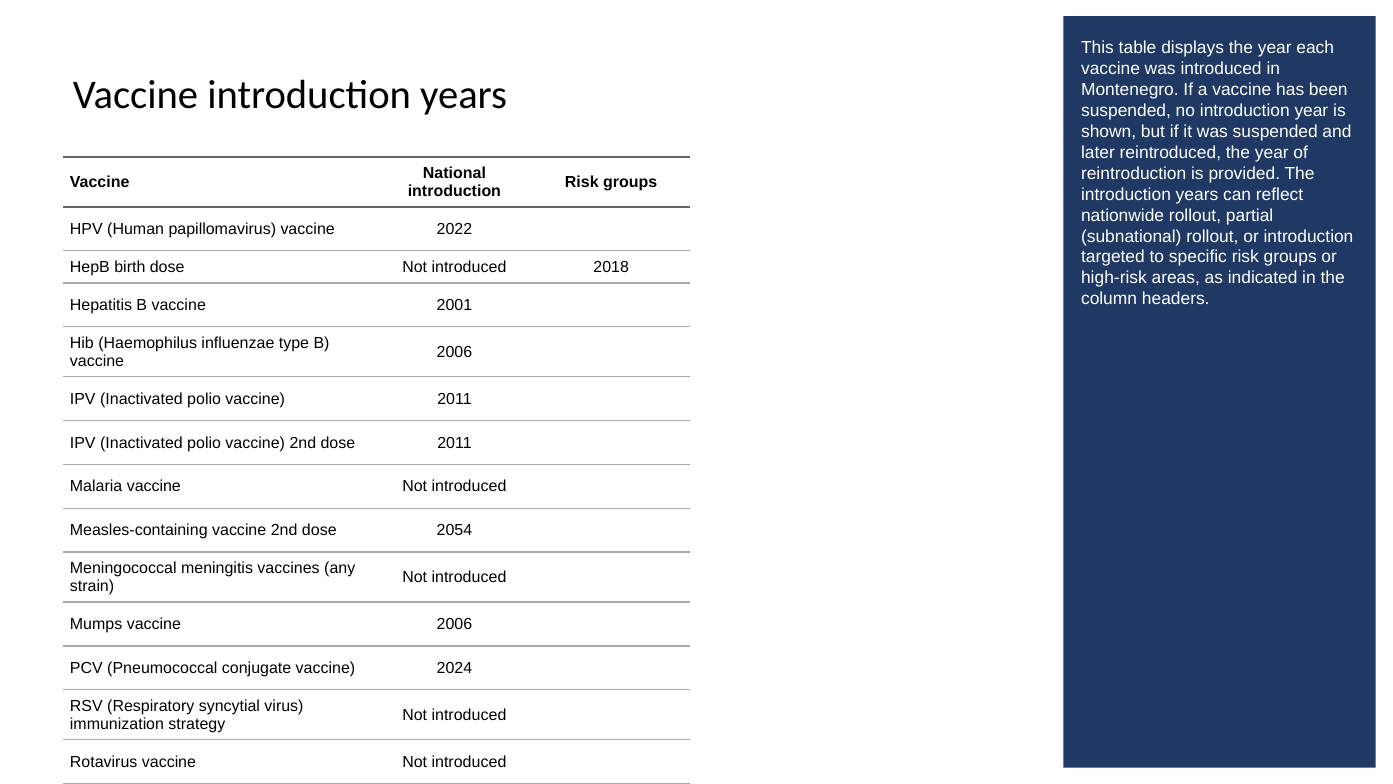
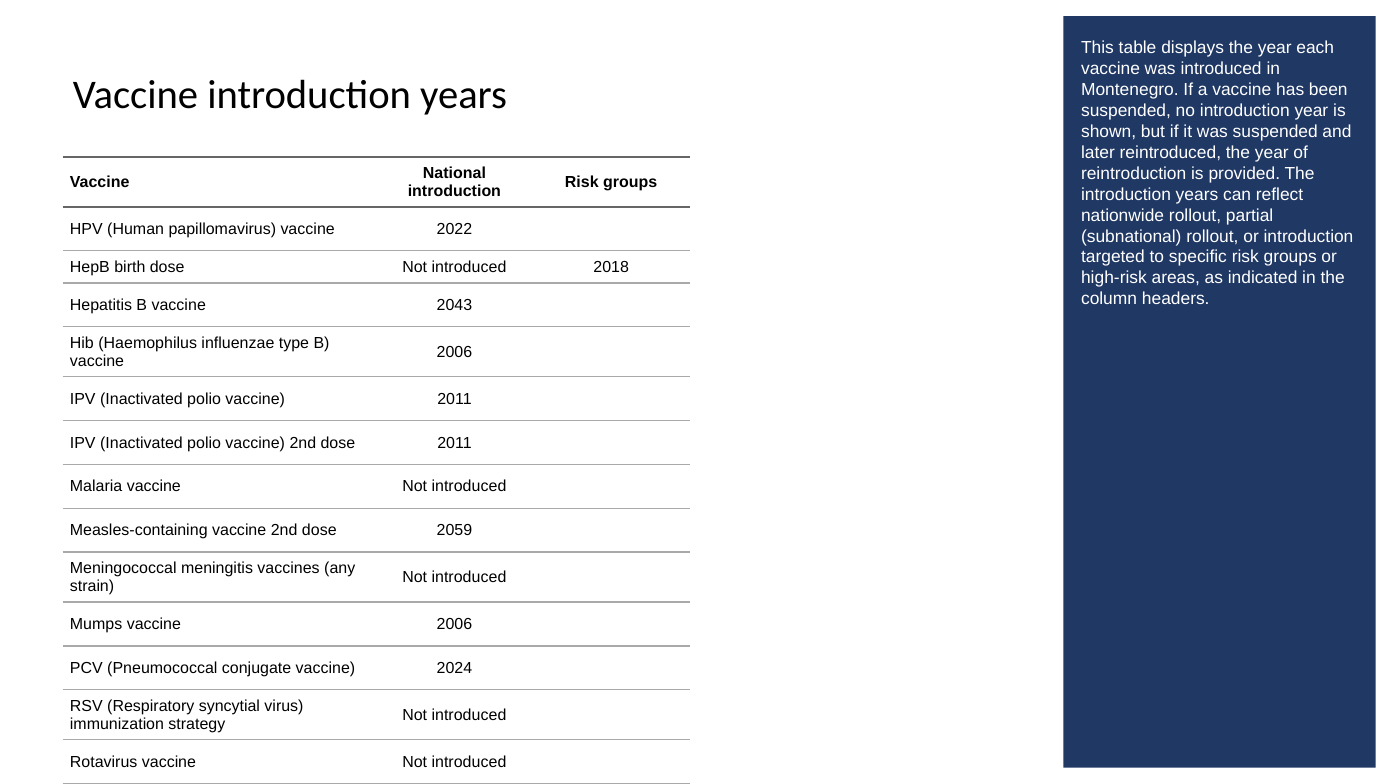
2001: 2001 -> 2043
2054: 2054 -> 2059
